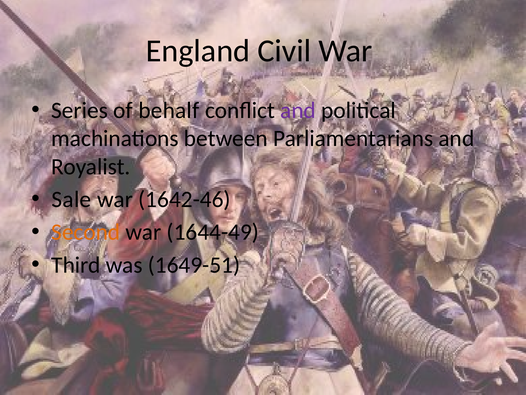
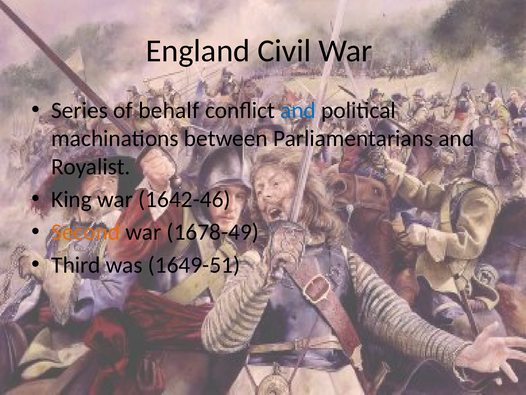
and at (298, 110) colour: purple -> blue
Sale: Sale -> King
1644-49: 1644-49 -> 1678-49
